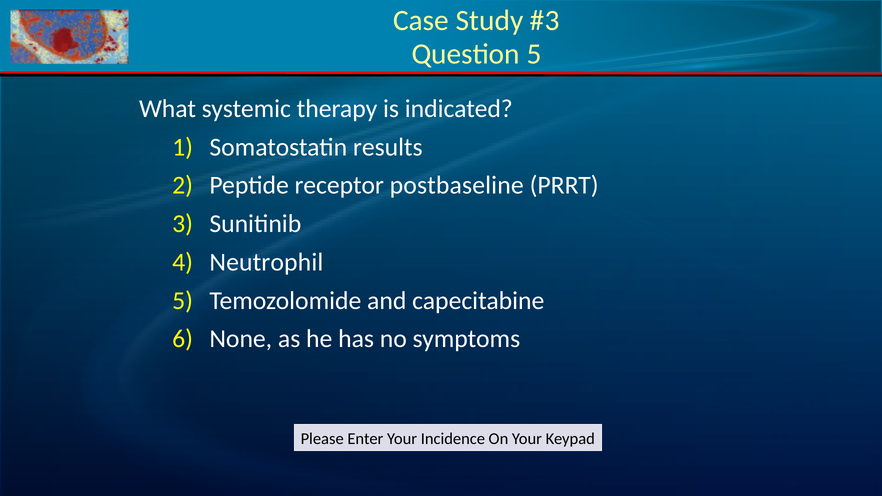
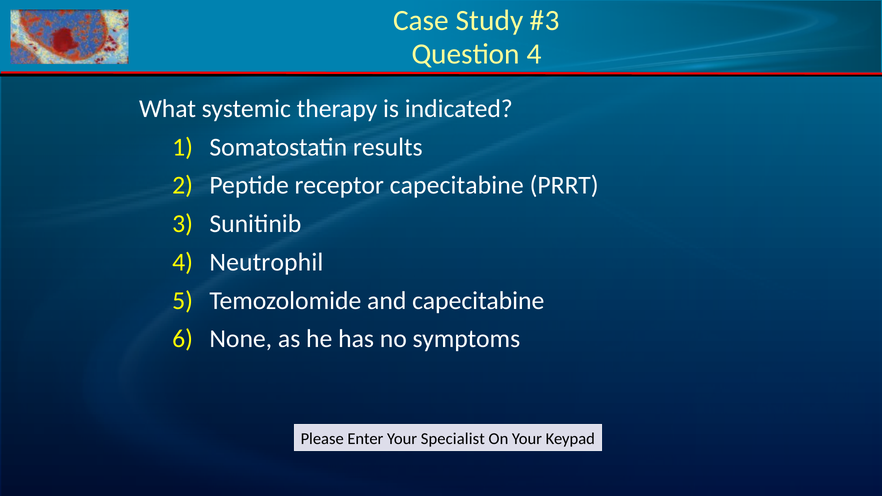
Question 5: 5 -> 4
receptor postbaseline: postbaseline -> capecitabine
Incidence: Incidence -> Specialist
